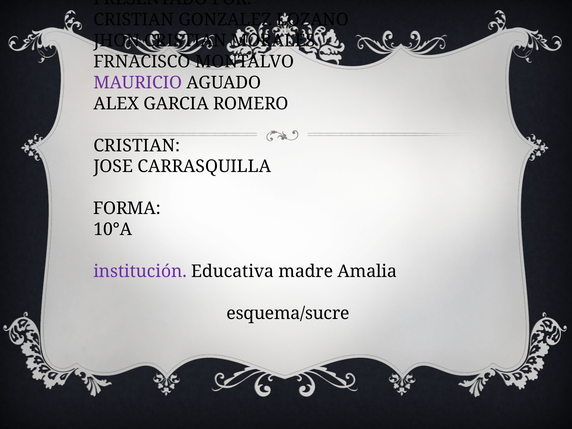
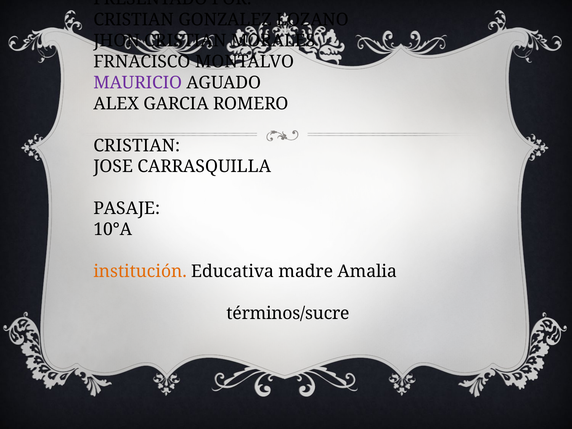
FORMA: FORMA -> PASAJE
institución colour: purple -> orange
esquema/sucre: esquema/sucre -> términos/sucre
